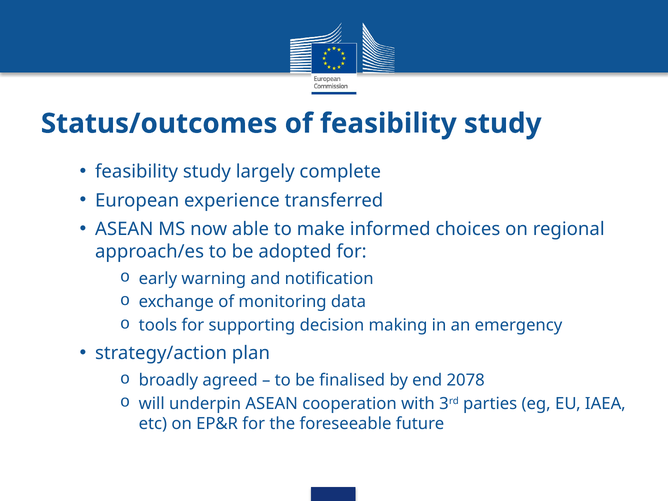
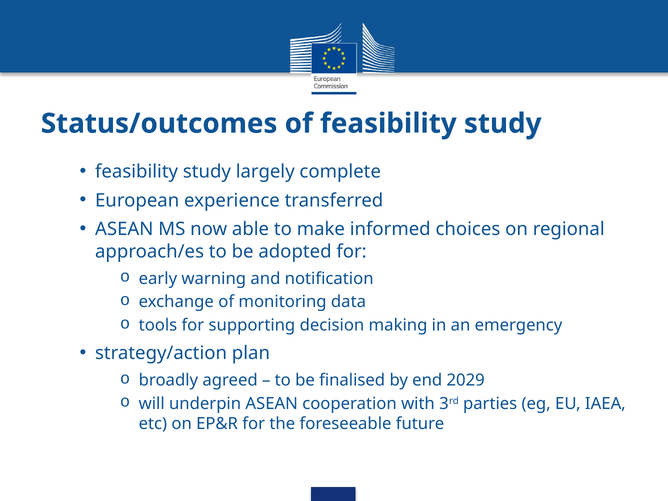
2078: 2078 -> 2029
